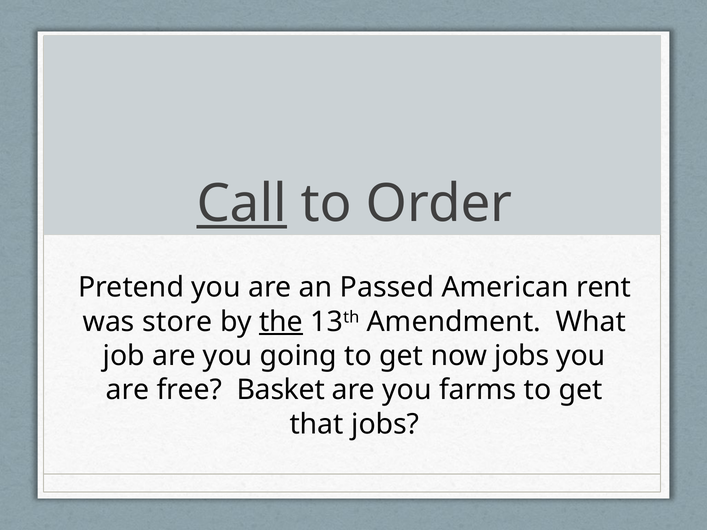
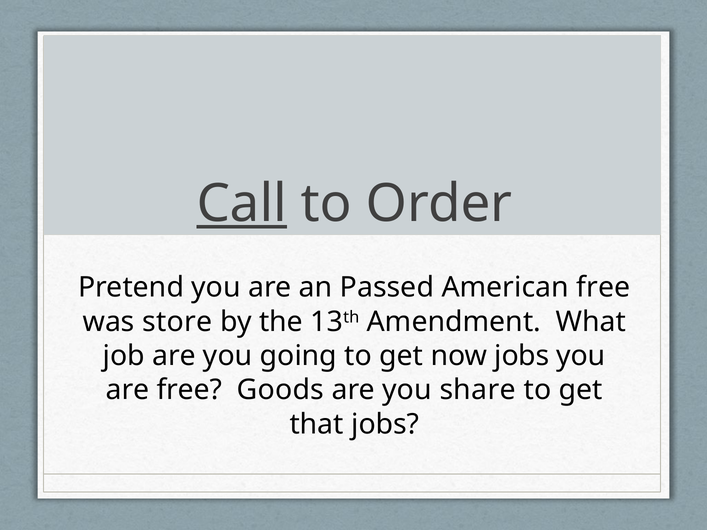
American rent: rent -> free
the underline: present -> none
Basket: Basket -> Goods
farms: farms -> share
